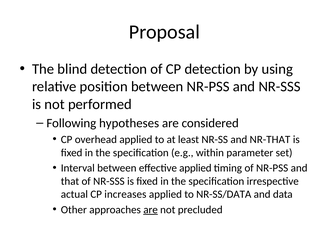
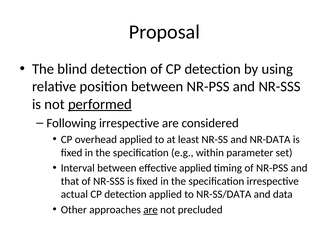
performed underline: none -> present
Following hypotheses: hypotheses -> irrespective
NR-THAT: NR-THAT -> NR-DATA
actual CP increases: increases -> detection
